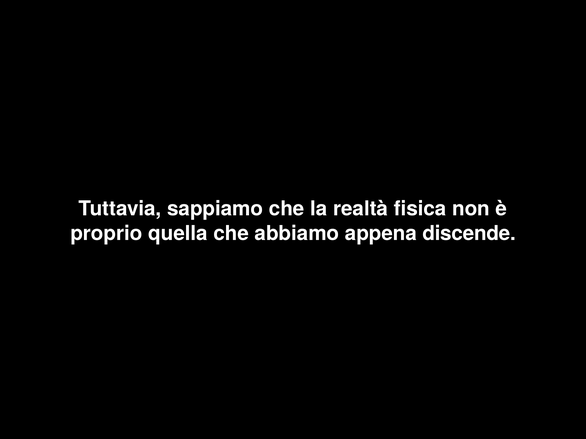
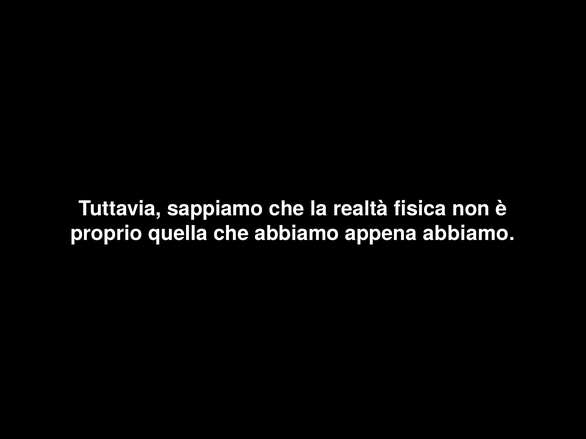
appena discende: discende -> abbiamo
